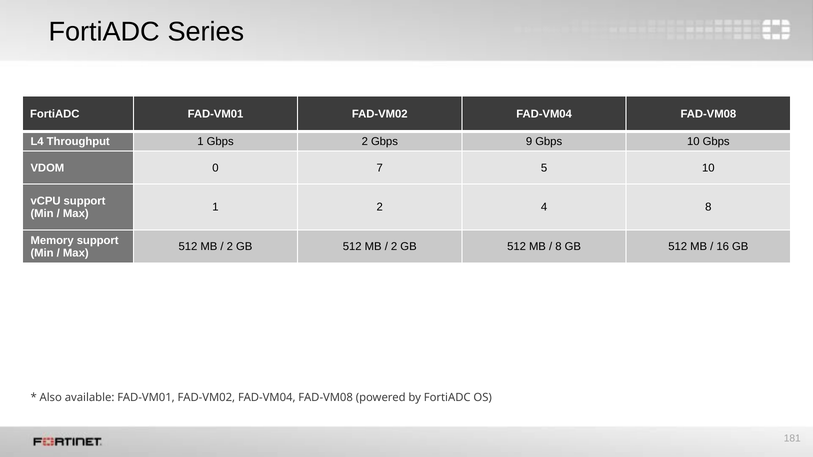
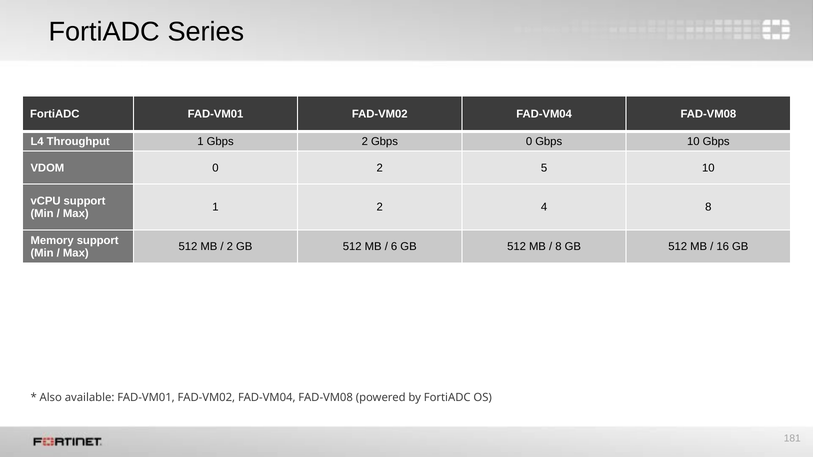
Gbps 9: 9 -> 0
0 7: 7 -> 2
2 at (394, 247): 2 -> 6
